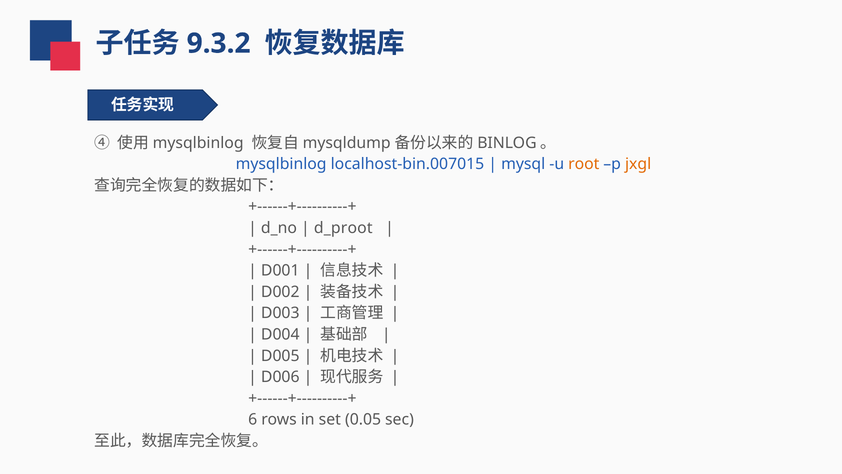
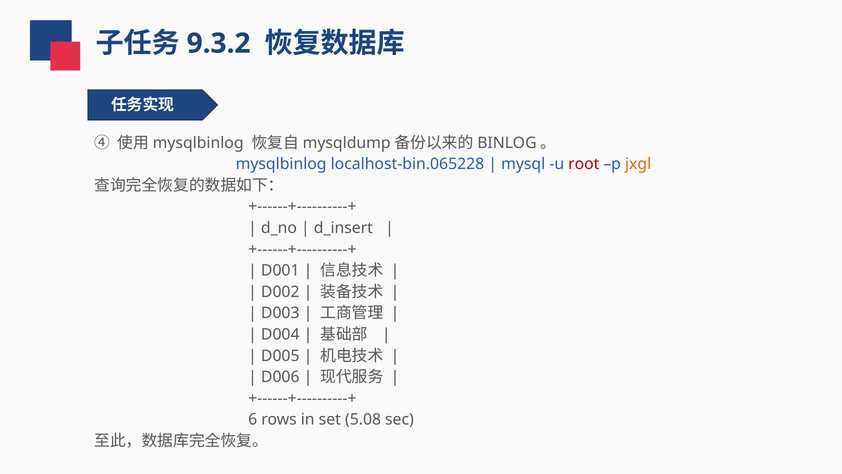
localhost-bin.007015: localhost-bin.007015 -> localhost-bin.065228
root colour: orange -> red
d_proot: d_proot -> d_insert
0.05: 0.05 -> 5.08
